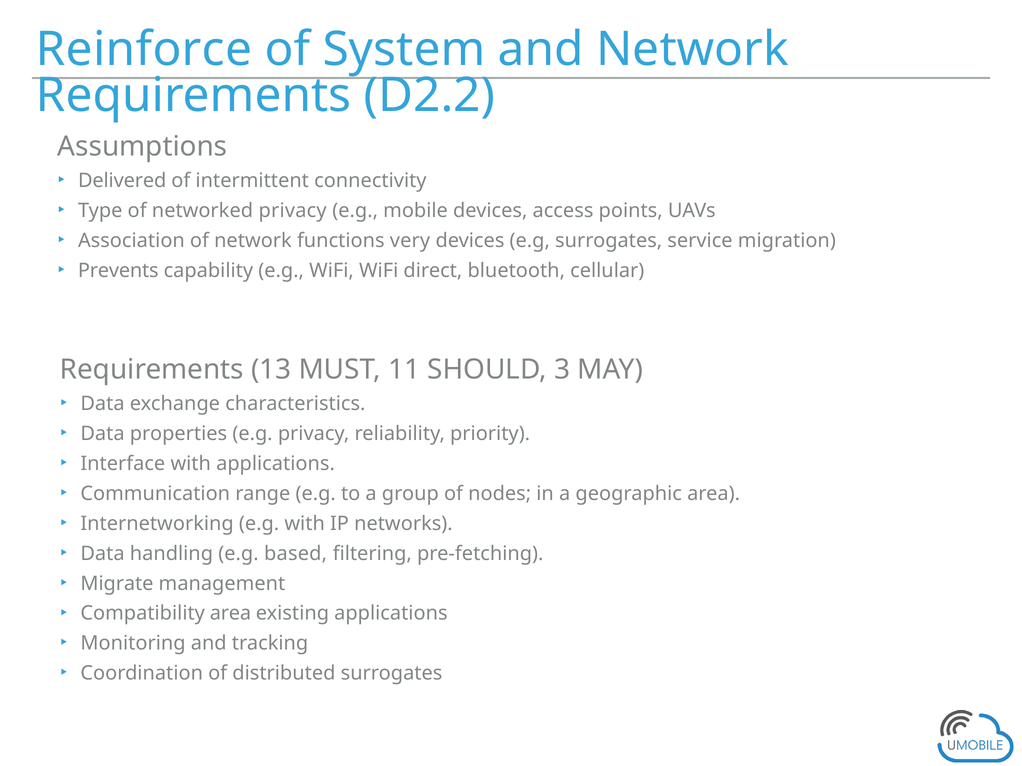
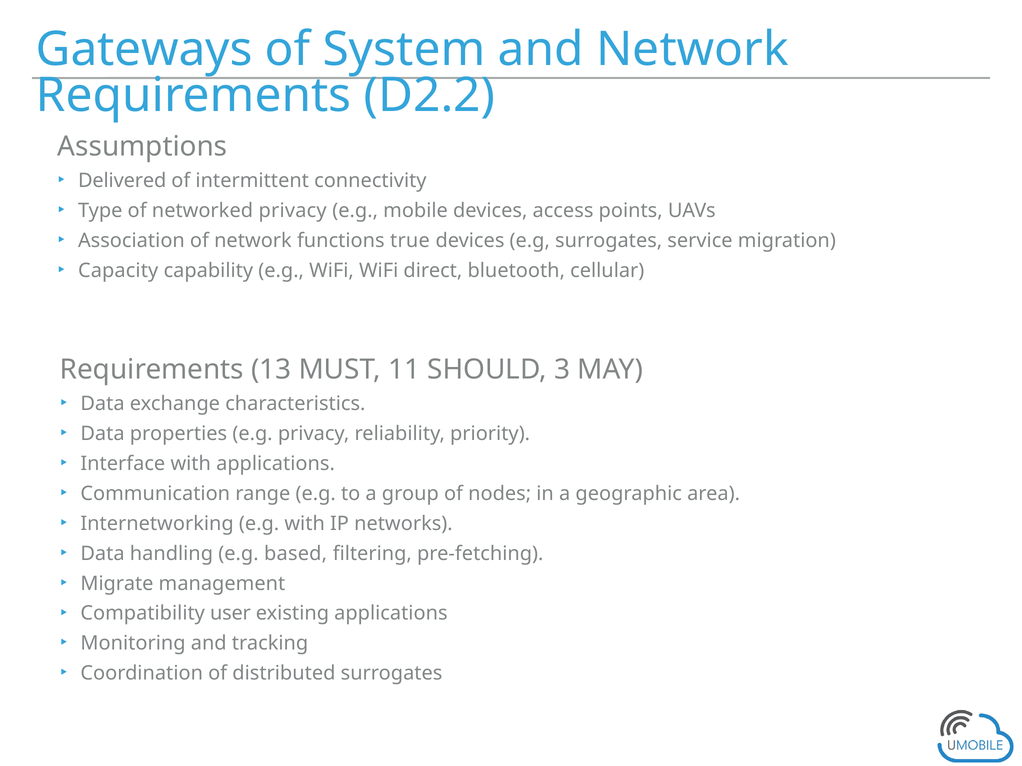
Reinforce: Reinforce -> Gateways
very: very -> true
Prevents: Prevents -> Capacity
Compatibility area: area -> user
